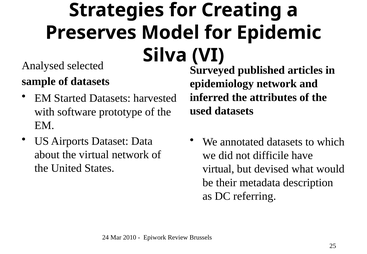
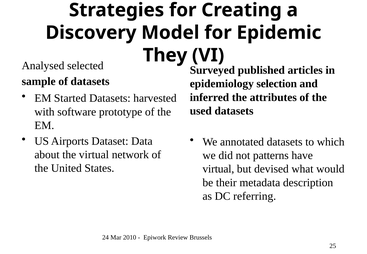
Preserves: Preserves -> Discovery
Silva: Silva -> They
epidemiology network: network -> selection
difficile: difficile -> patterns
